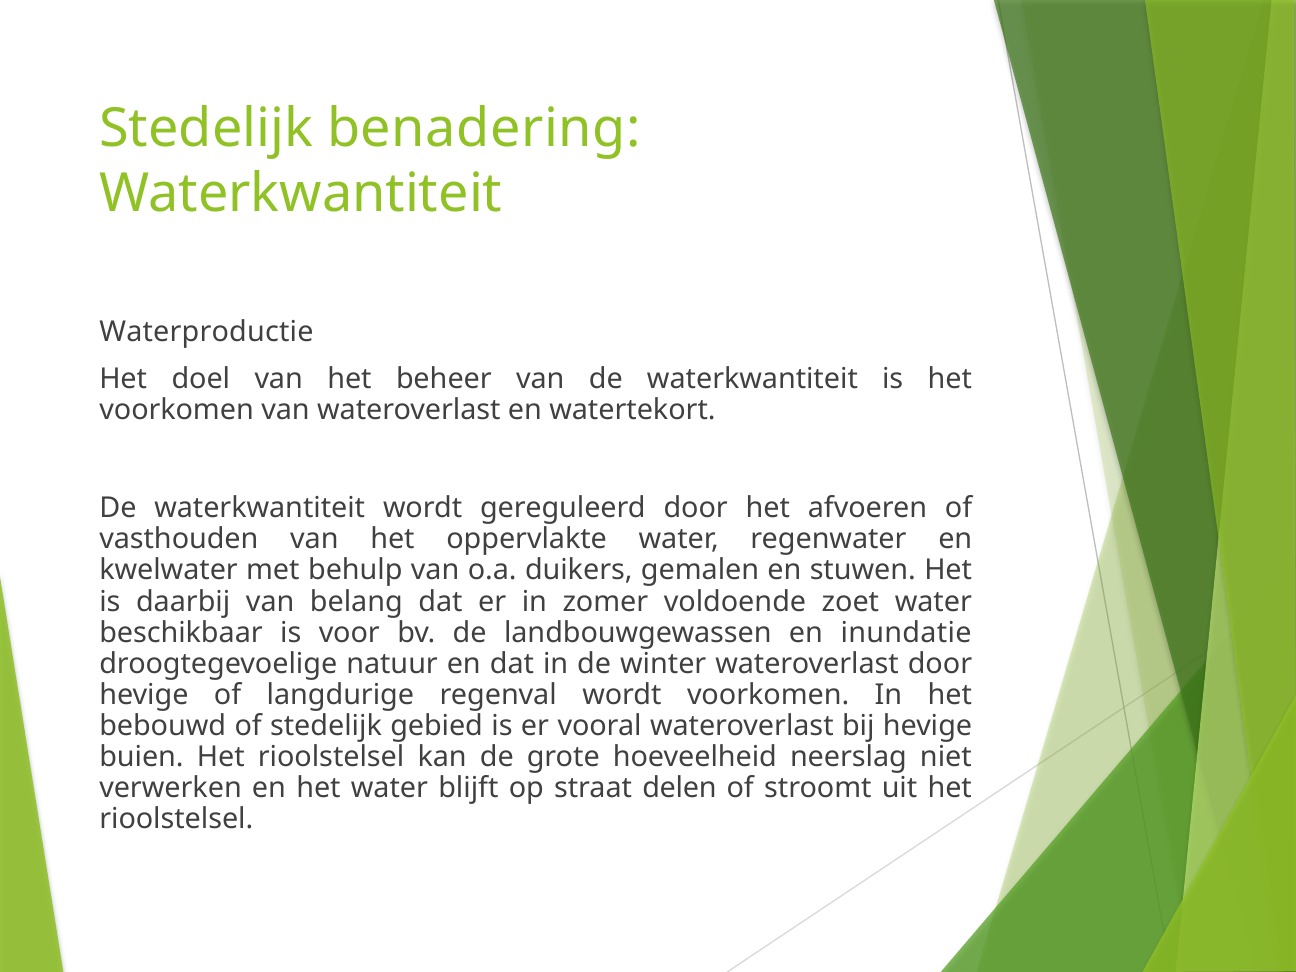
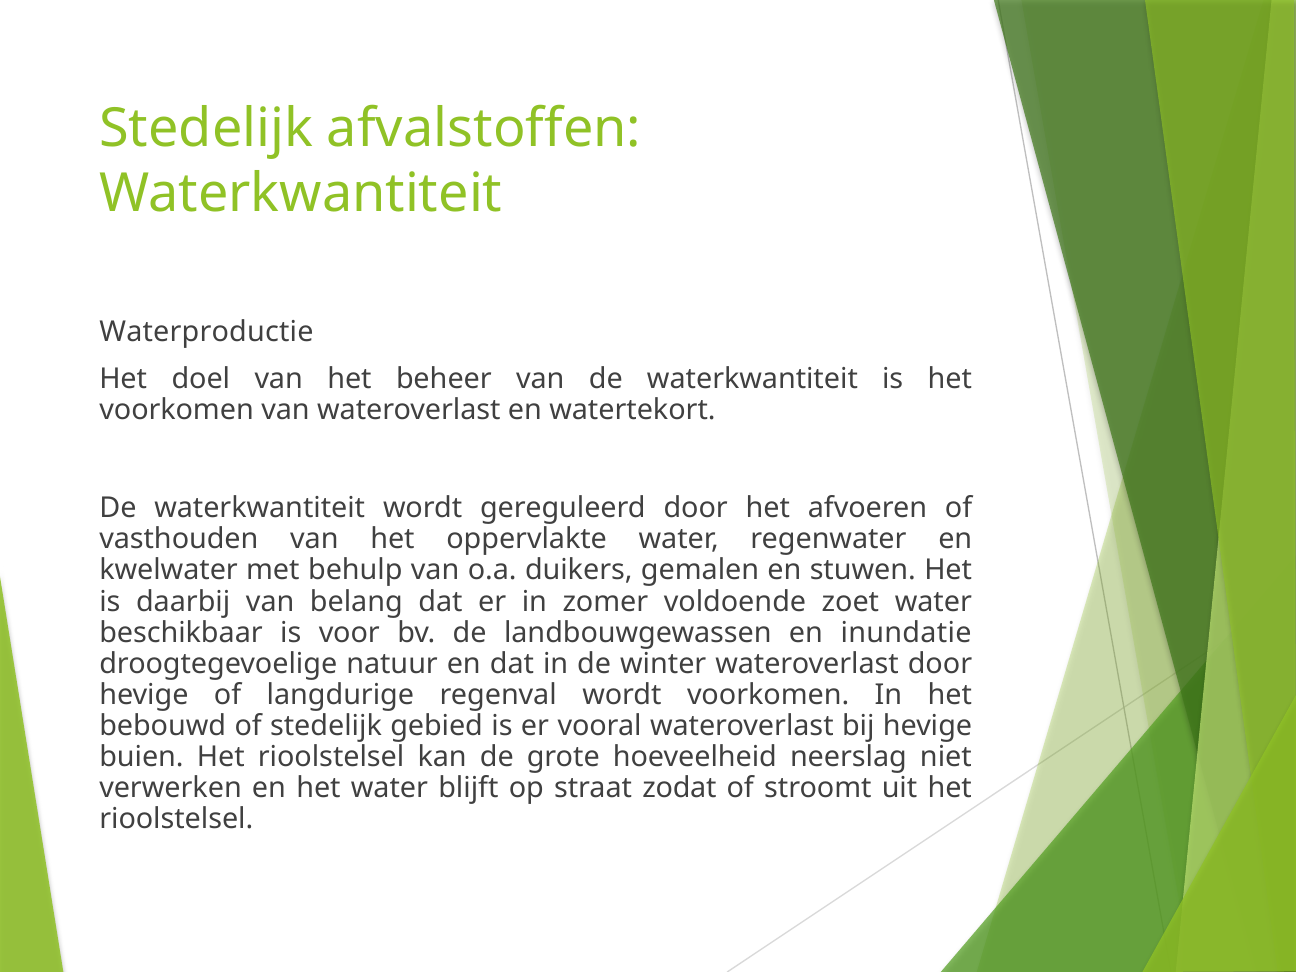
benadering: benadering -> afvalstoffen
delen: delen -> zodat
